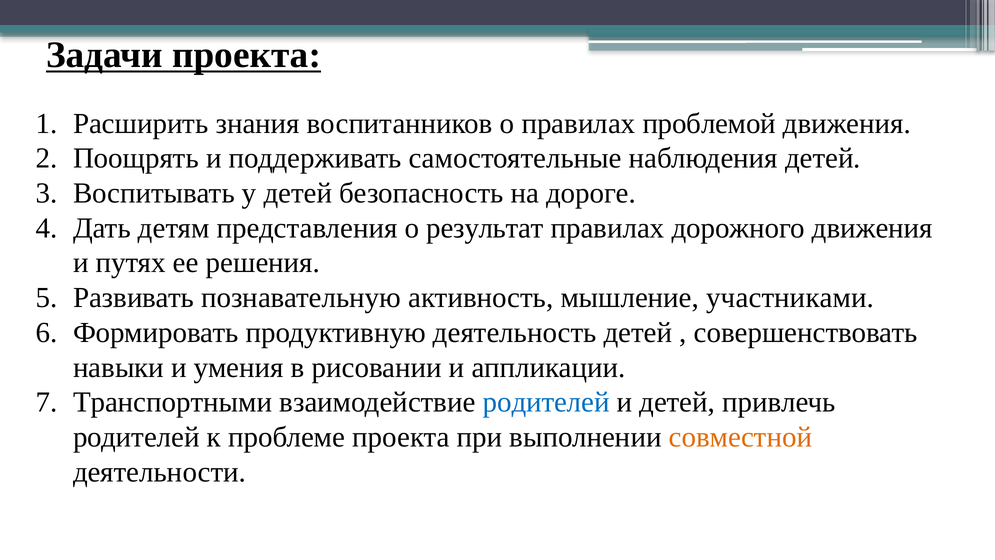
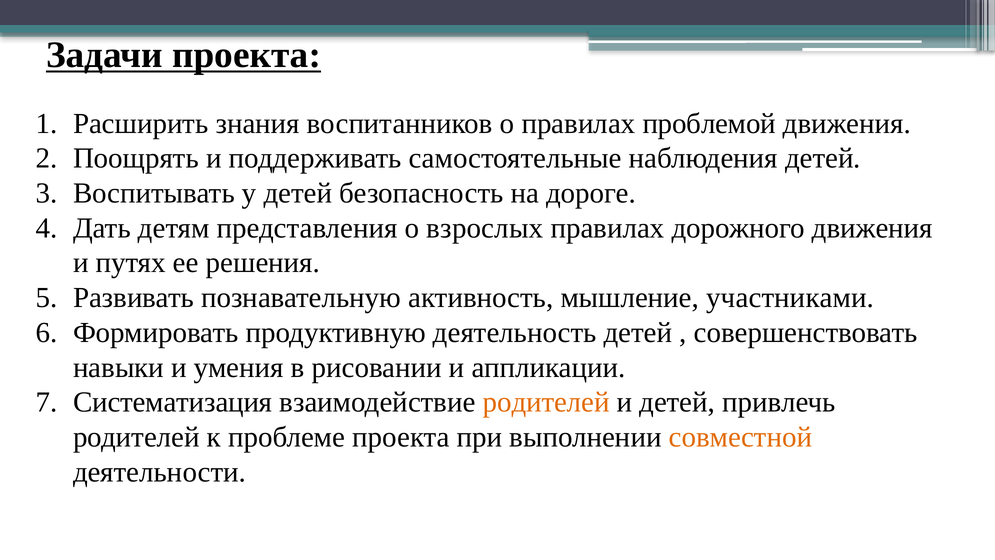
результат: результат -> взрослых
Транспортными: Транспортными -> Систематизация
родителей at (546, 402) colour: blue -> orange
